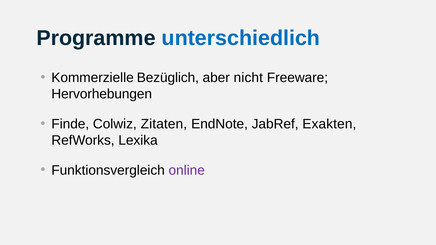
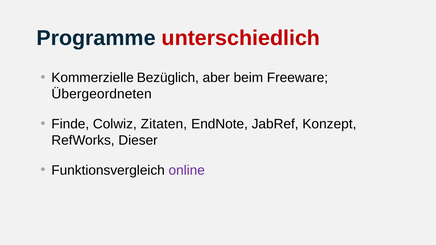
unterschiedlich colour: blue -> red
nicht: nicht -> beim
Hervorhebungen: Hervorhebungen -> Übergeordneten
Exakten: Exakten -> Konzept
Lexika: Lexika -> Dieser
